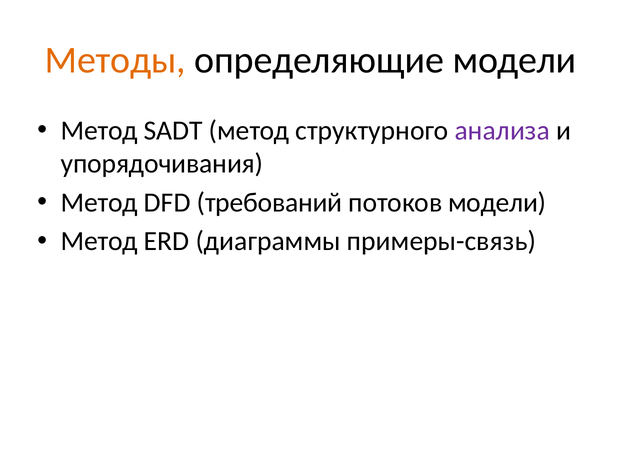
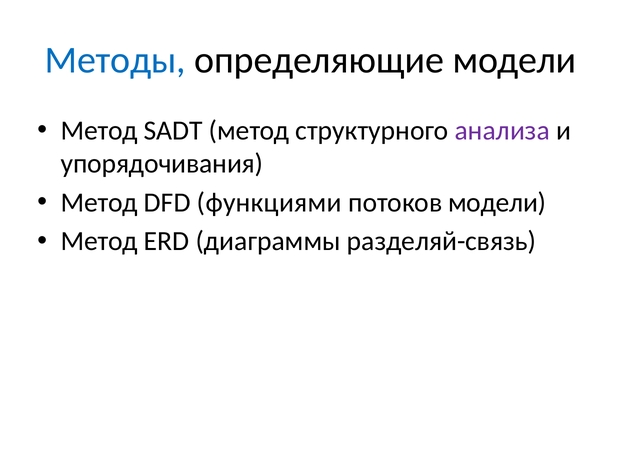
Методы colour: orange -> blue
требований: требований -> функциями
примеры-связь: примеры-связь -> разделяй-связь
